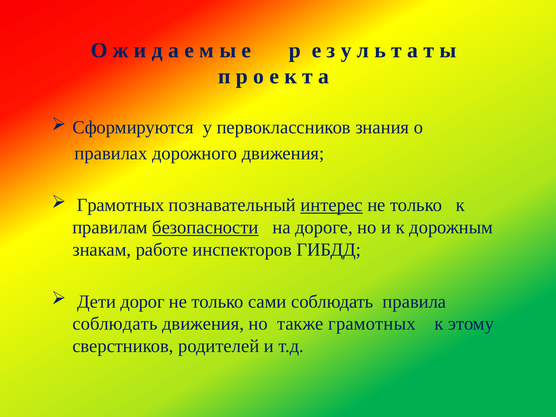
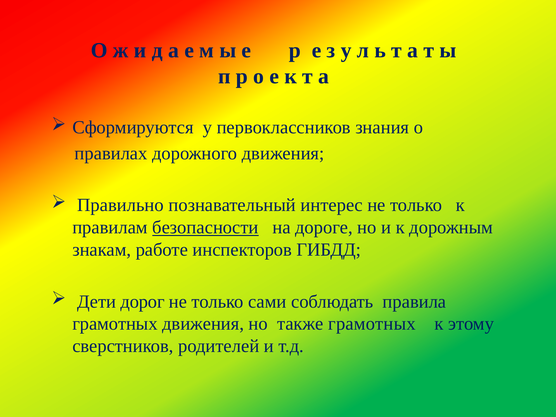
Грамотных at (121, 205): Грамотных -> Правильно
интерес underline: present -> none
соблюдать at (115, 324): соблюдать -> грамотных
